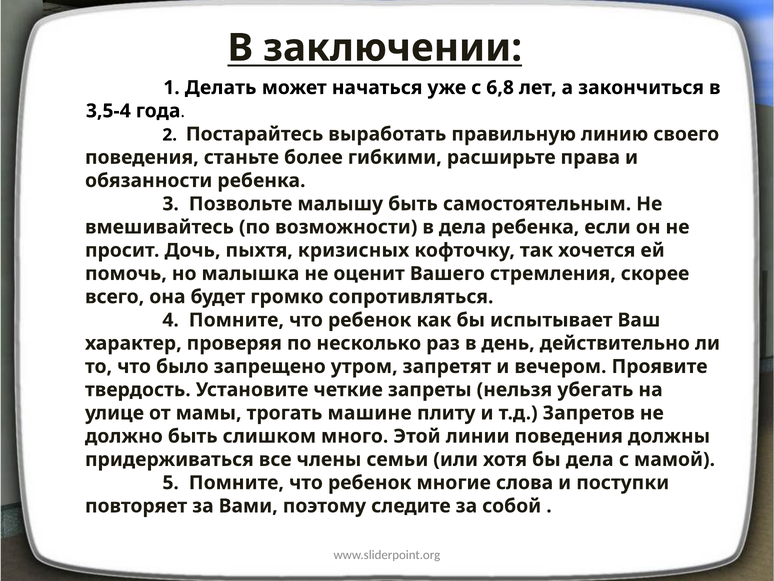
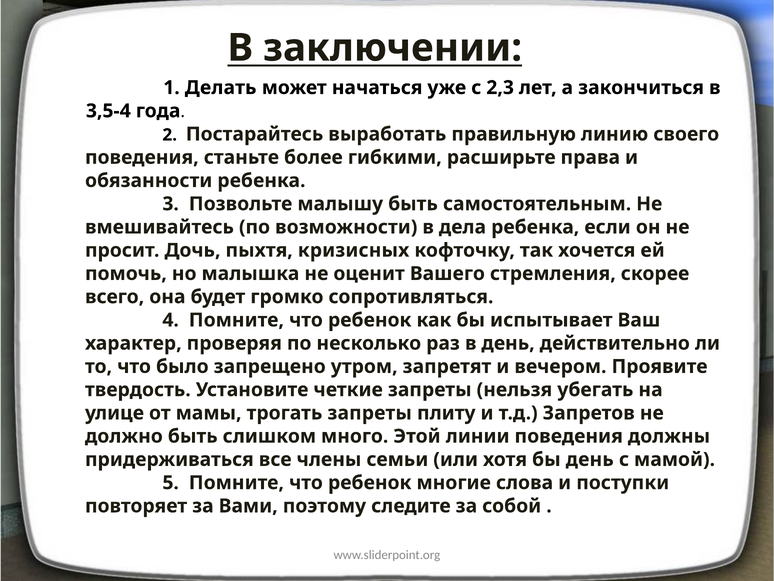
6,8: 6,8 -> 2,3
трогать машине: машине -> запреты
бы дела: дела -> день
